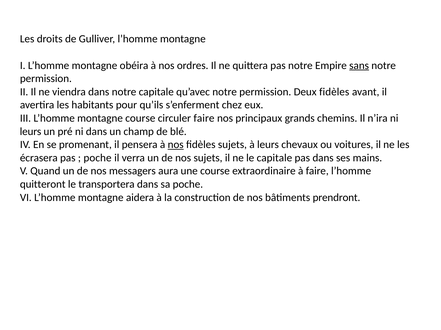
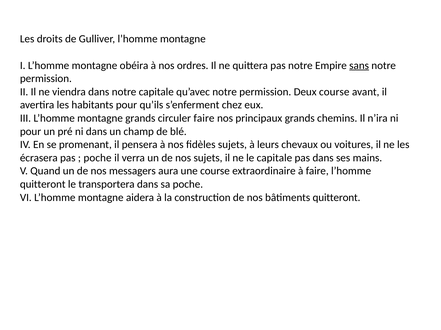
Deux fidèles: fidèles -> course
montagne course: course -> grands
leurs at (31, 132): leurs -> pour
nos at (176, 145) underline: present -> none
bâtiments prendront: prendront -> quitteront
